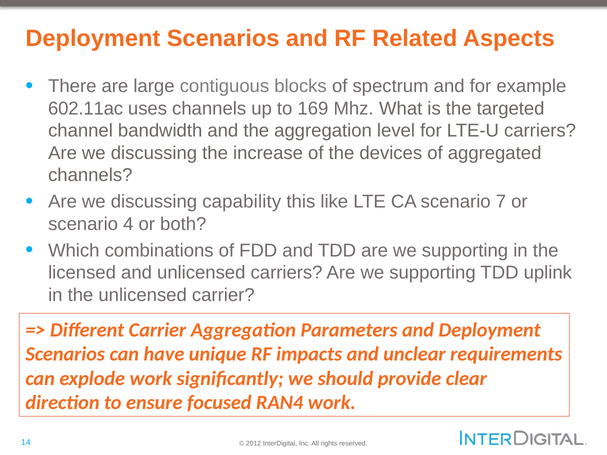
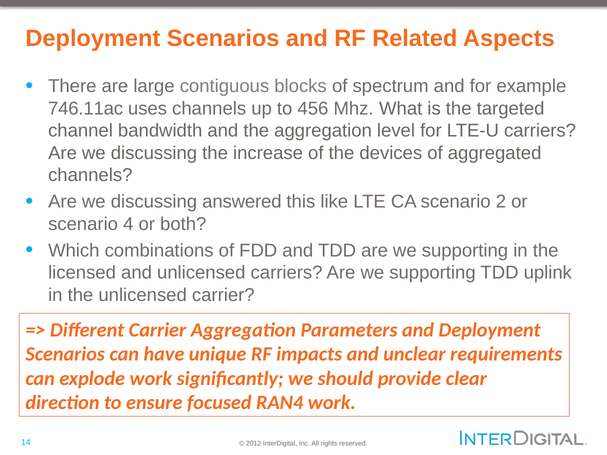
602.11ac: 602.11ac -> 746.11ac
169: 169 -> 456
capability: capability -> answered
7: 7 -> 2
